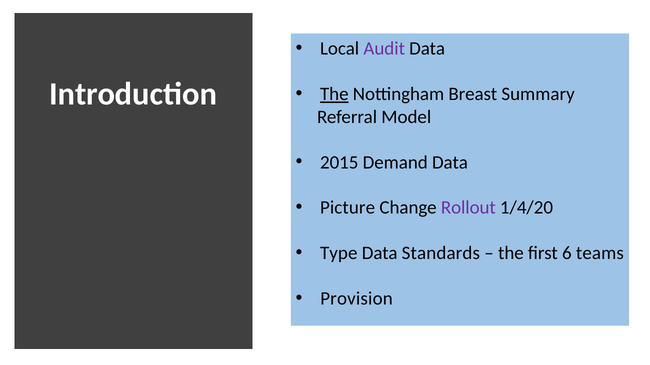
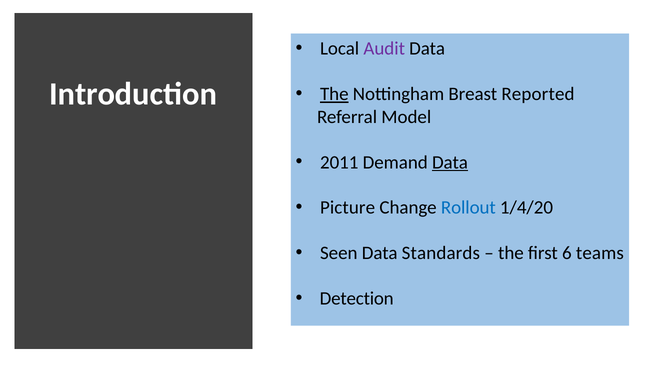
Summary: Summary -> Reported
2015: 2015 -> 2011
Data at (450, 163) underline: none -> present
Rollout colour: purple -> blue
Type: Type -> Seen
Provision: Provision -> Detection
